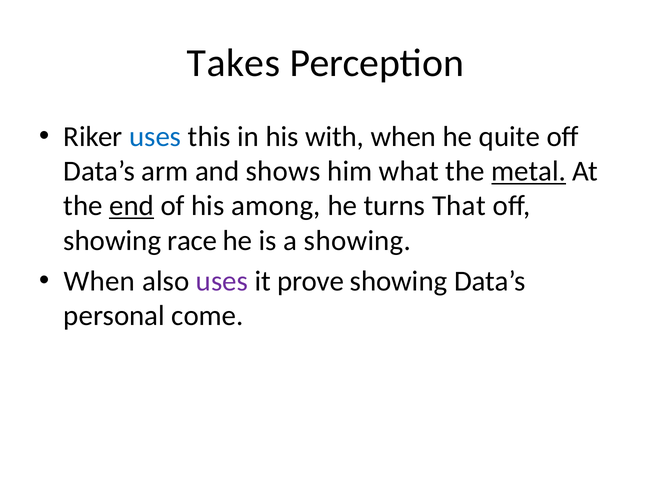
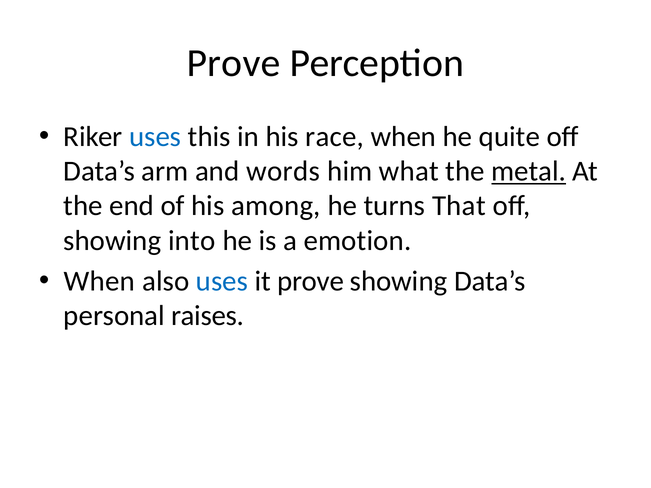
Takes at (234, 63): Takes -> Prove
with: with -> race
shows: shows -> words
end underline: present -> none
race: race -> into
a showing: showing -> emotion
uses at (222, 281) colour: purple -> blue
come: come -> raises
